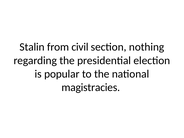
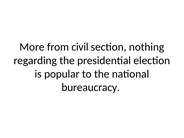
Stalin: Stalin -> More
magistracies: magistracies -> bureaucracy
